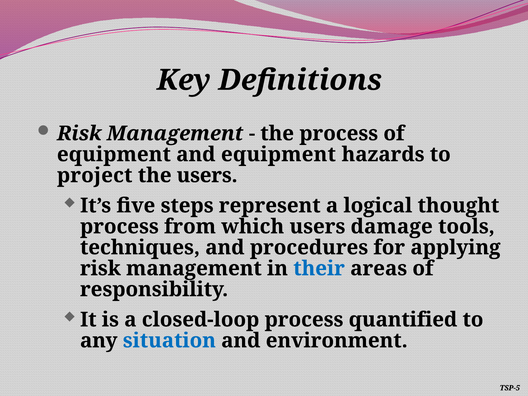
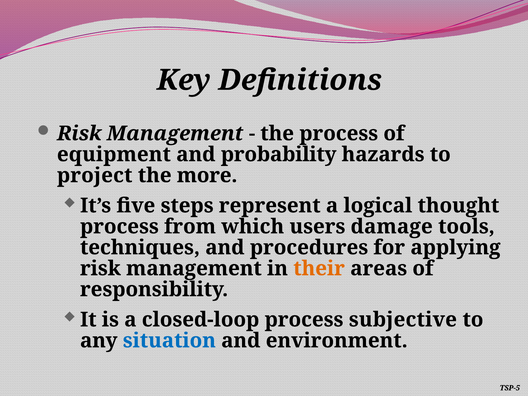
and equipment: equipment -> probability
the users: users -> more
their colour: blue -> orange
quantified: quantified -> subjective
